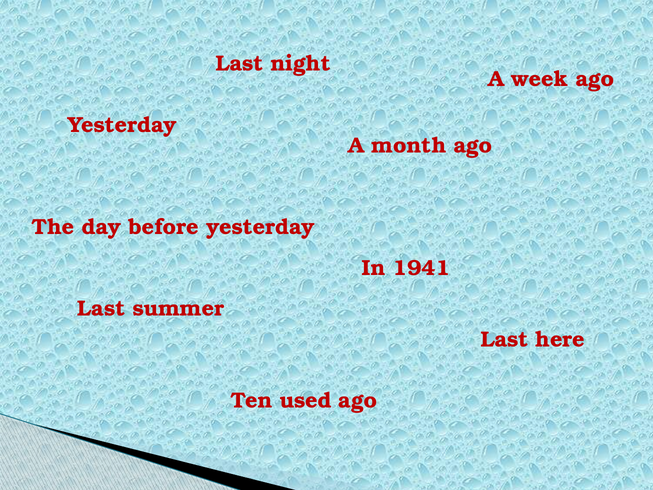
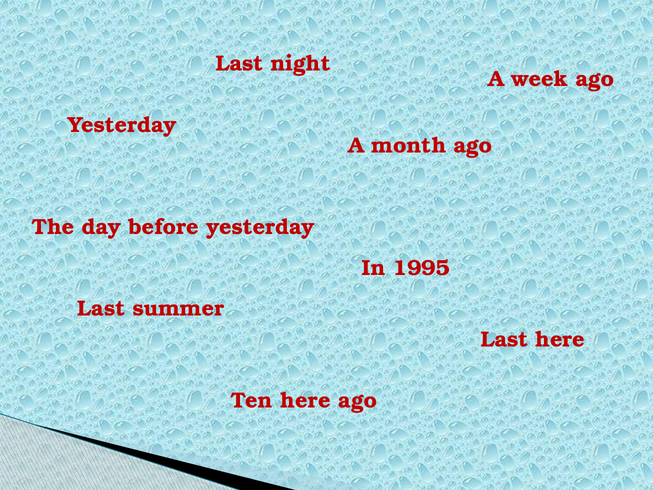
1941: 1941 -> 1995
Ten used: used -> here
